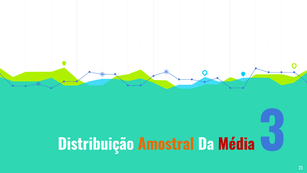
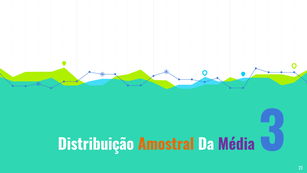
Média colour: red -> purple
